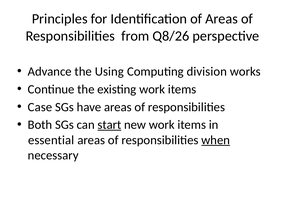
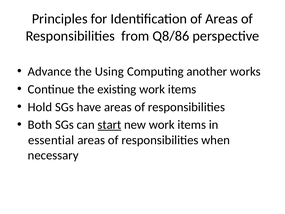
Q8/26: Q8/26 -> Q8/86
division: division -> another
Case: Case -> Hold
when underline: present -> none
